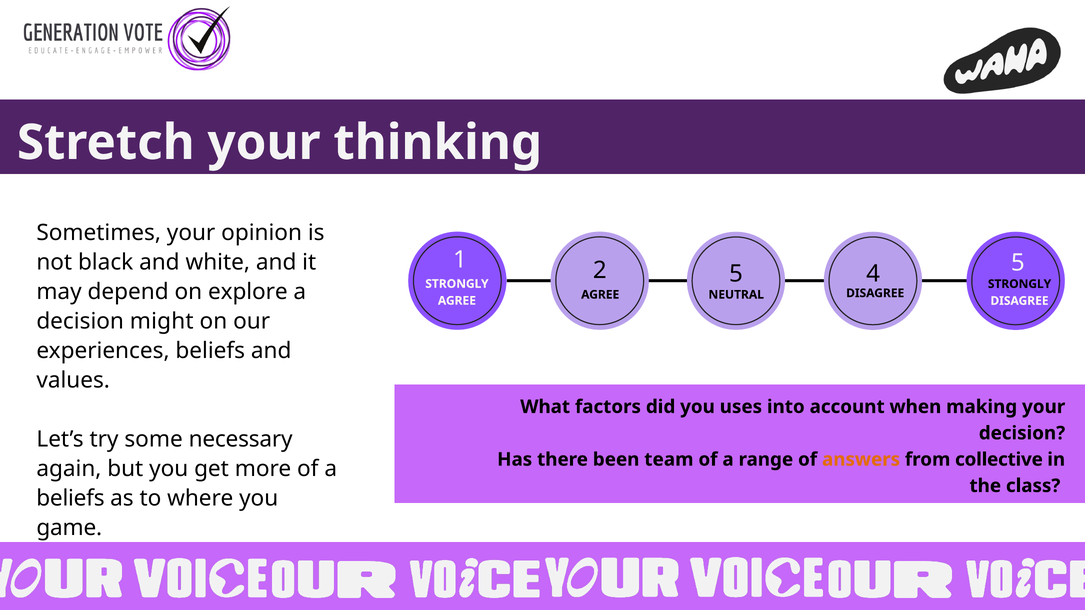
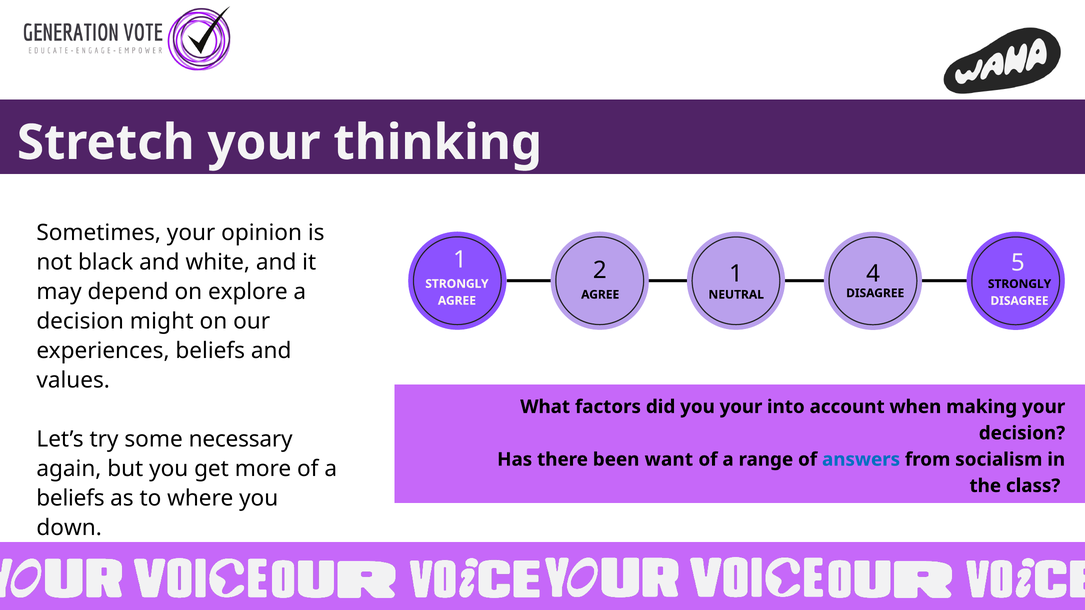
2 5: 5 -> 1
you uses: uses -> your
team: team -> want
answers colour: orange -> blue
collective: collective -> socialism
game: game -> down
